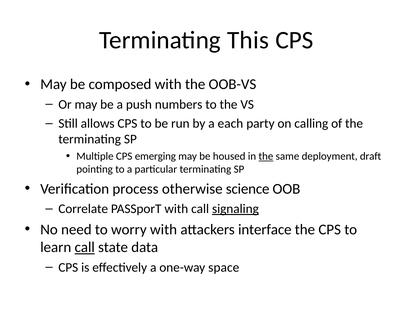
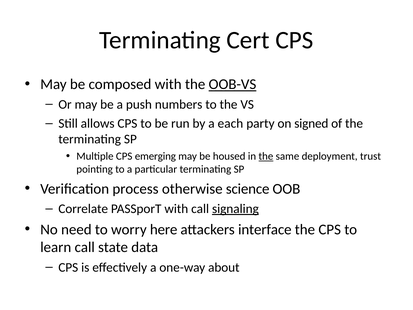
This: This -> Cert
OOB-VS underline: none -> present
calling: calling -> signed
draft: draft -> trust
worry with: with -> here
call at (85, 247) underline: present -> none
space: space -> about
